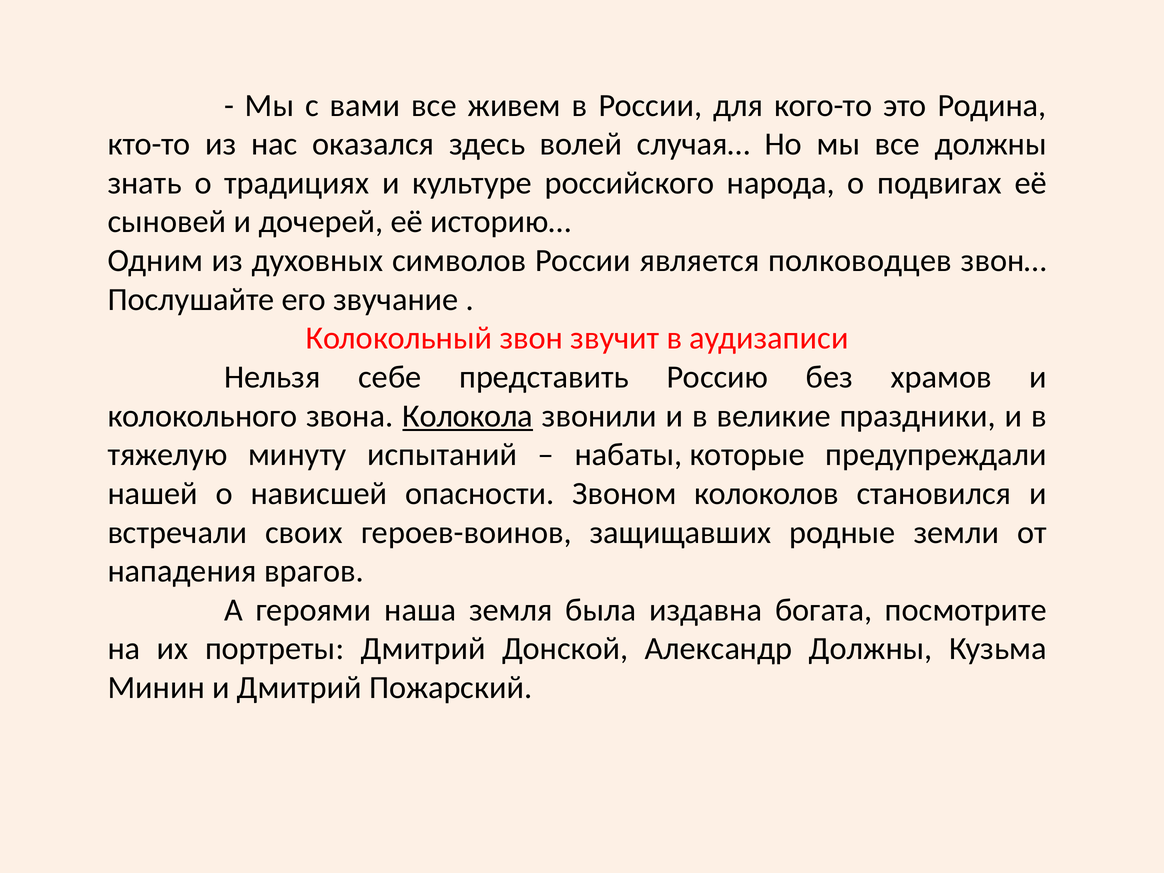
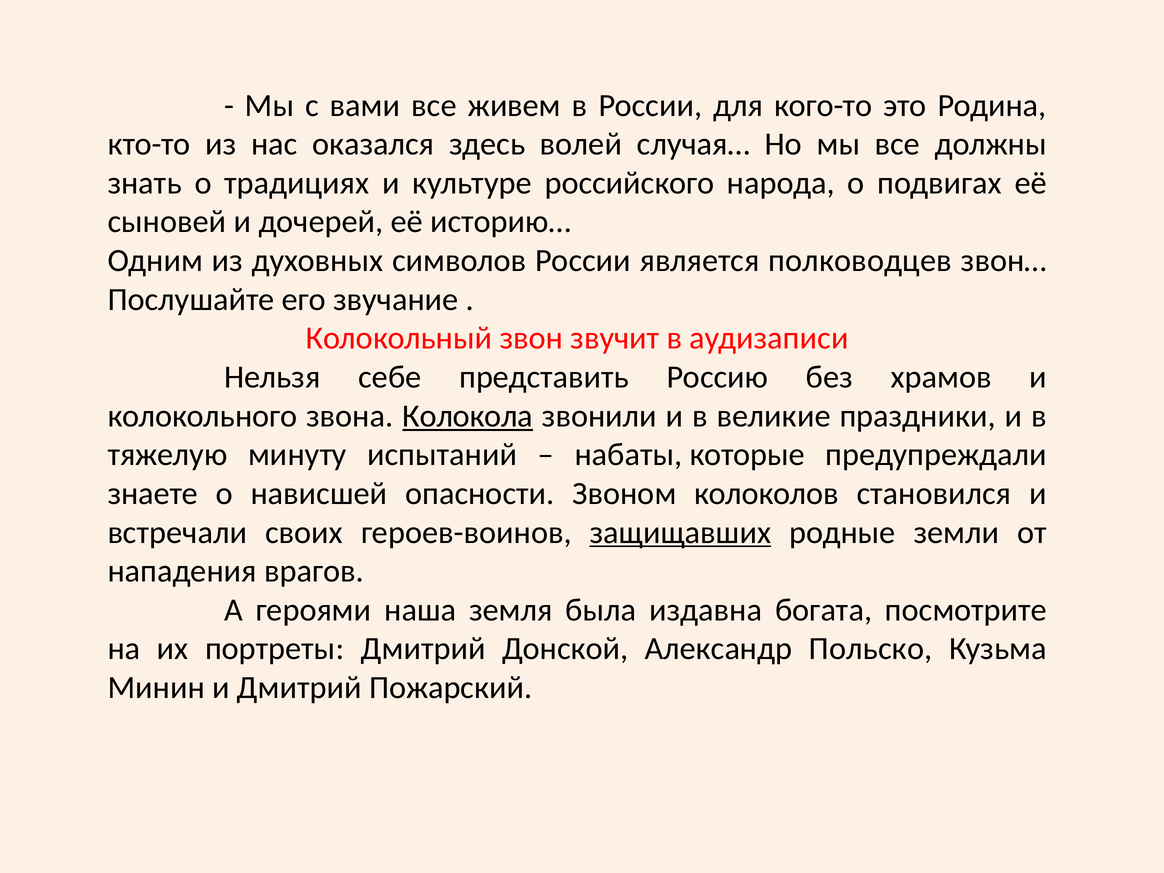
нашей: нашей -> знаете
защищавших underline: none -> present
Александр Должны: Должны -> Польско
